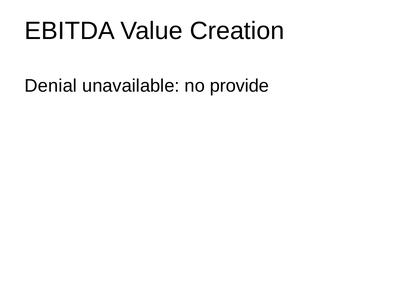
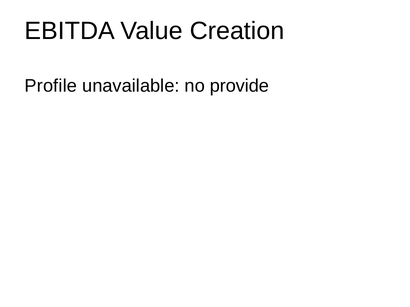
Denial: Denial -> Profile
